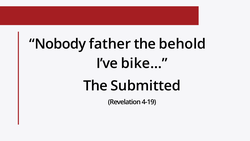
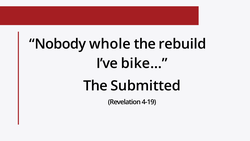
father: father -> whole
behold: behold -> rebuild
